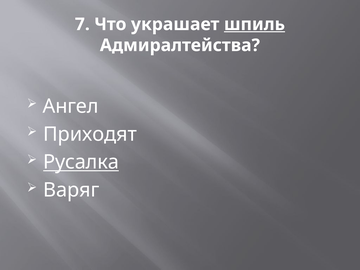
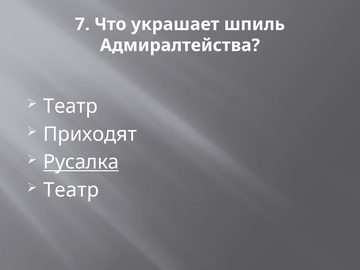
шпиль underline: present -> none
Ангел at (71, 106): Ангел -> Театр
Варяг at (71, 190): Варяг -> Театр
